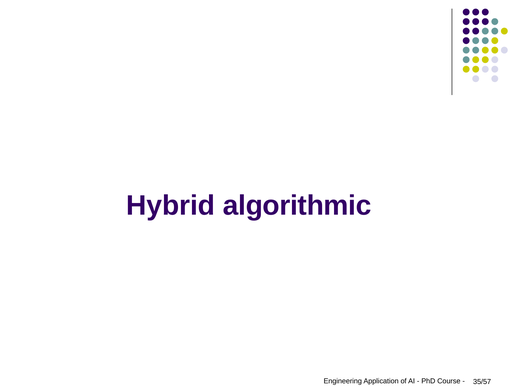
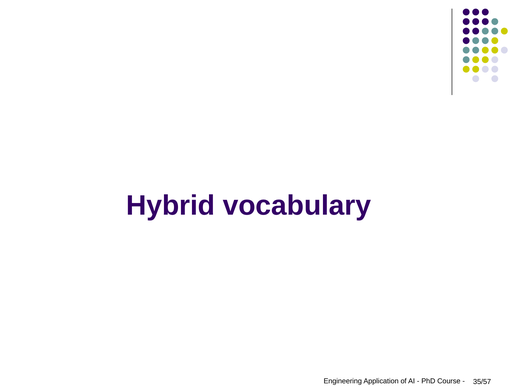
algorithmic: algorithmic -> vocabulary
